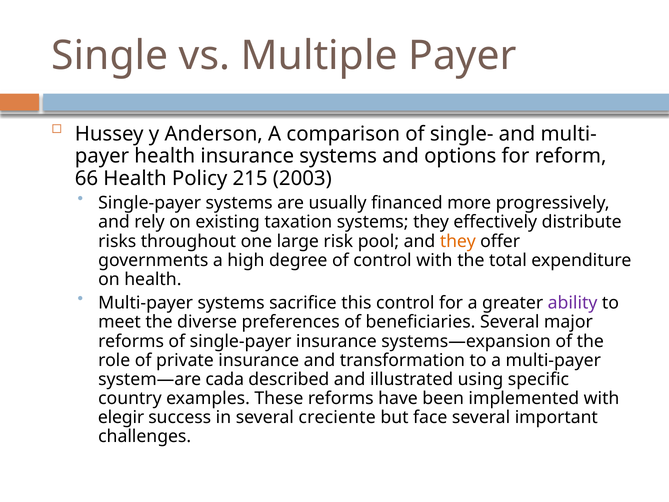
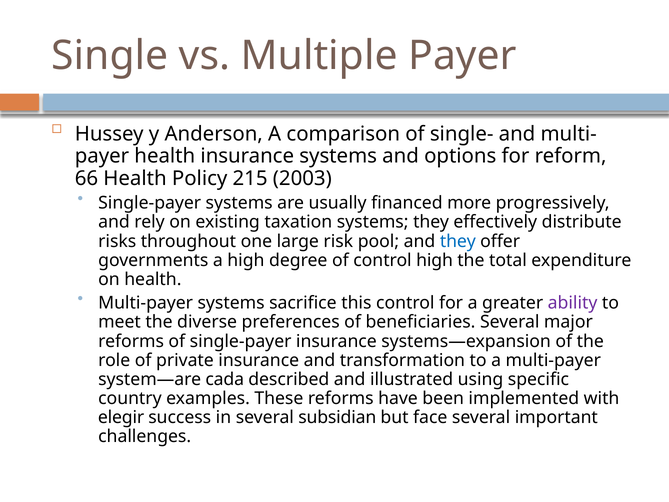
they at (458, 241) colour: orange -> blue
control with: with -> high
creciente: creciente -> subsidian
